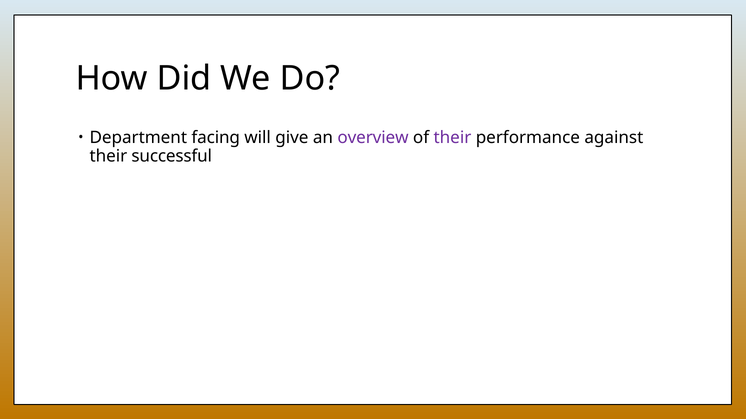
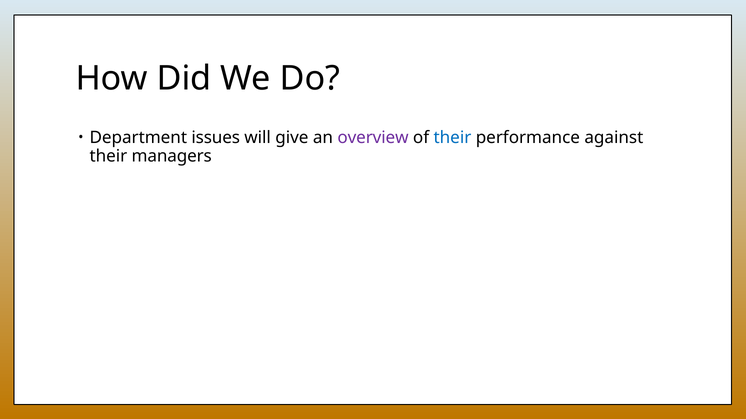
facing: facing -> issues
their at (452, 138) colour: purple -> blue
successful: successful -> managers
